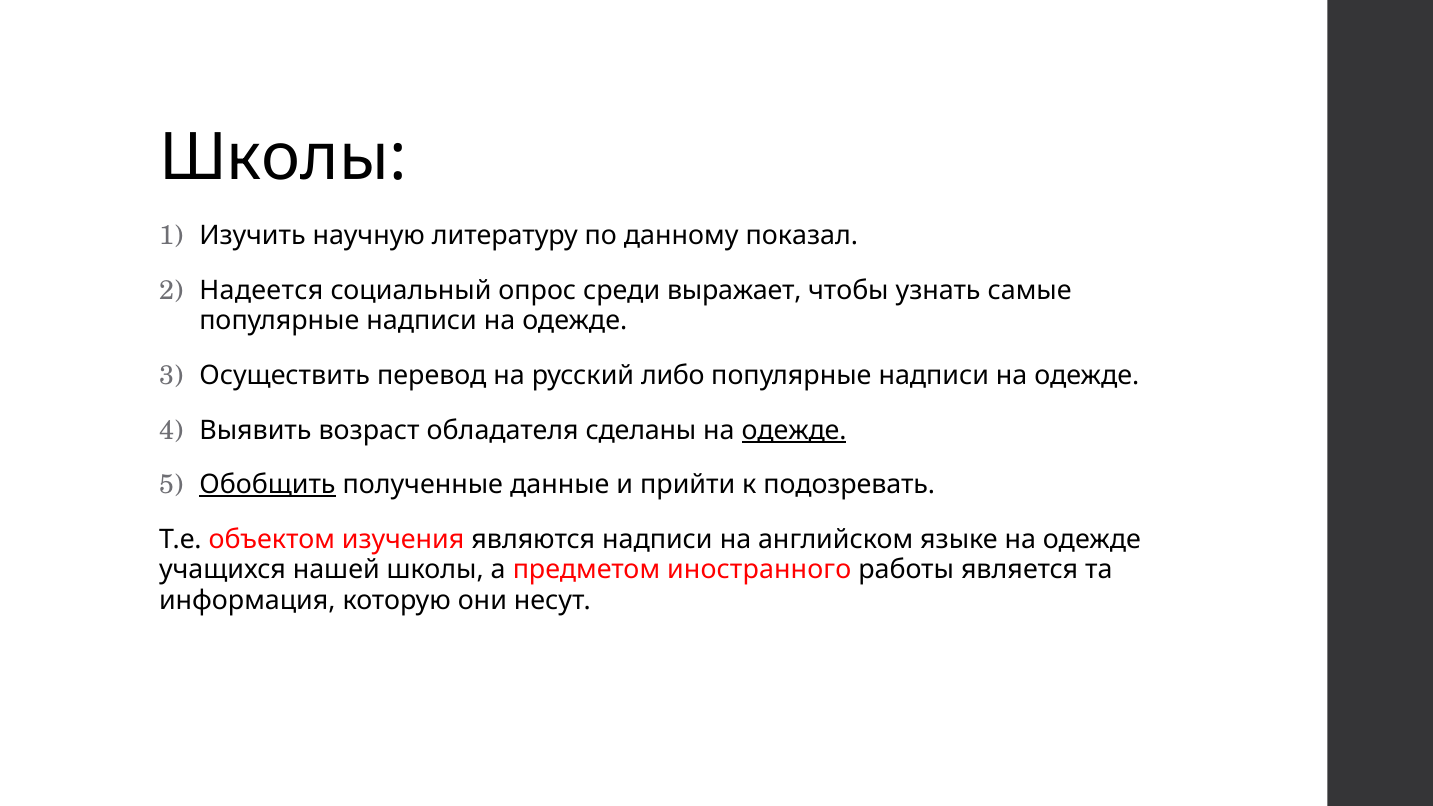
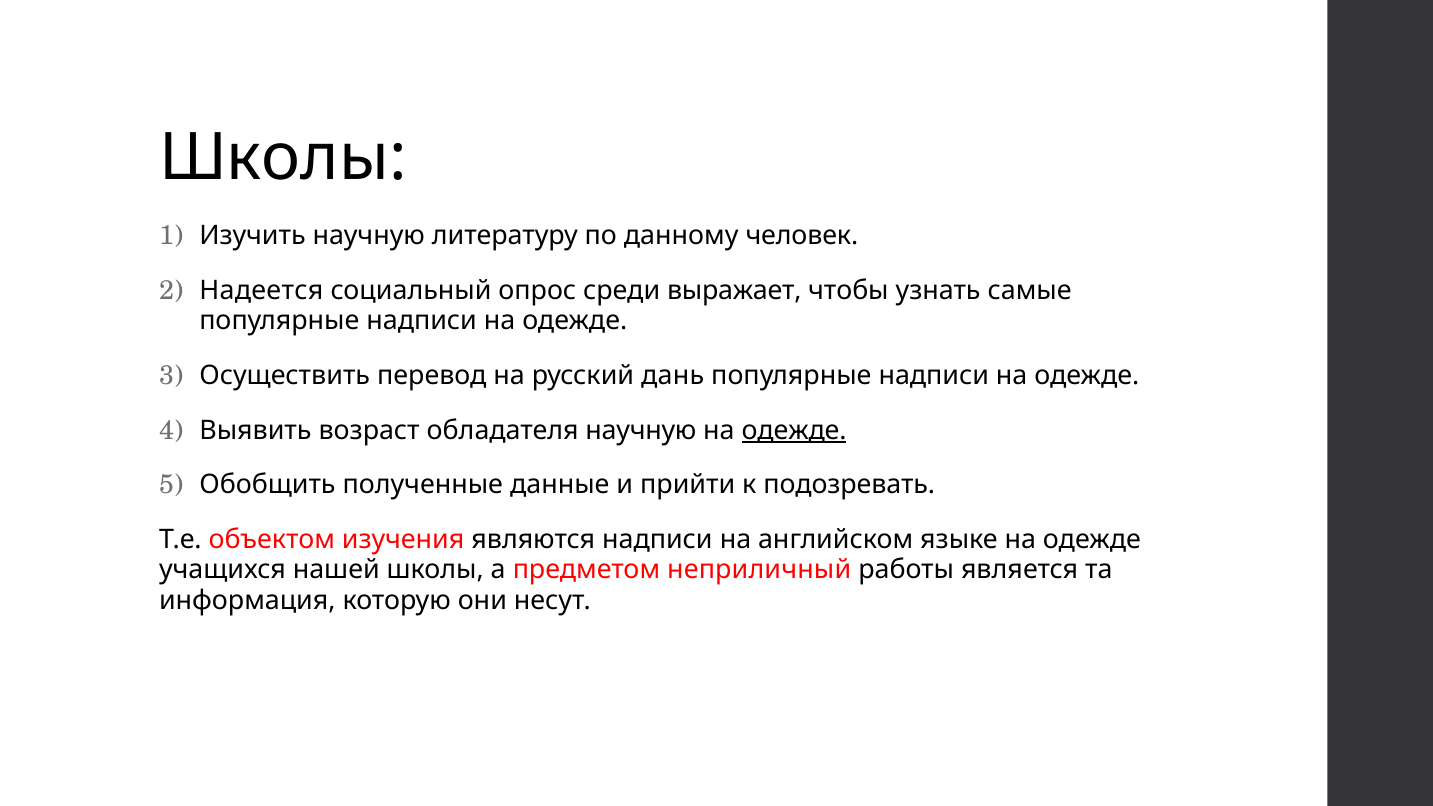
показал: показал -> человек
либо: либо -> дань
обладателя сделаны: сделаны -> научную
Обобщить underline: present -> none
иностранного: иностранного -> неприличный
